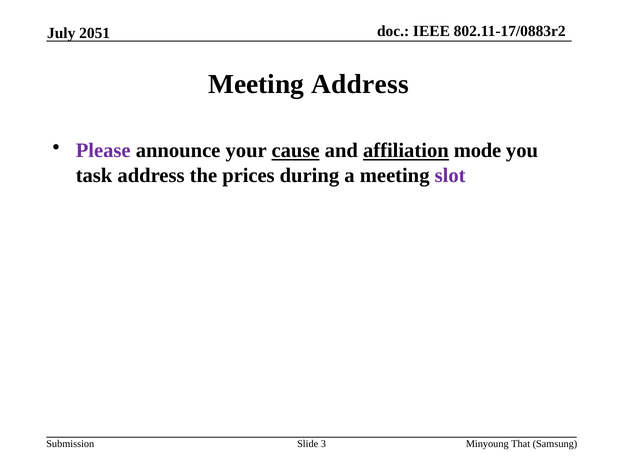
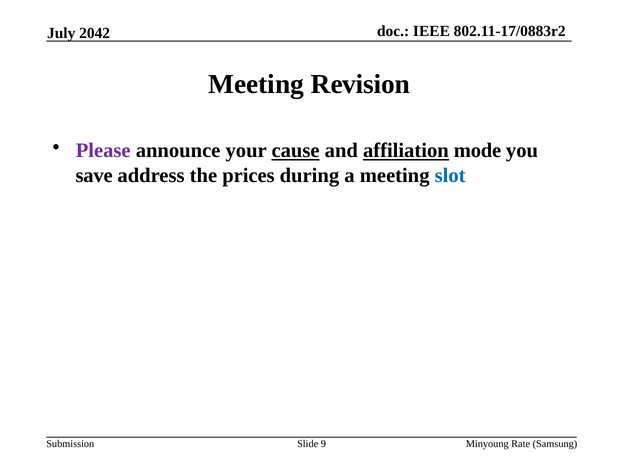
2051: 2051 -> 2042
Meeting Address: Address -> Revision
task: task -> save
slot colour: purple -> blue
3: 3 -> 9
That: That -> Rate
